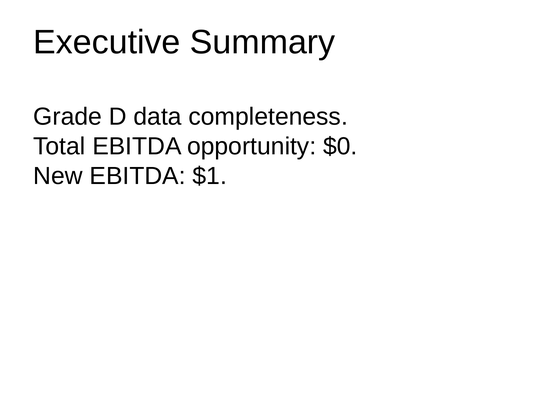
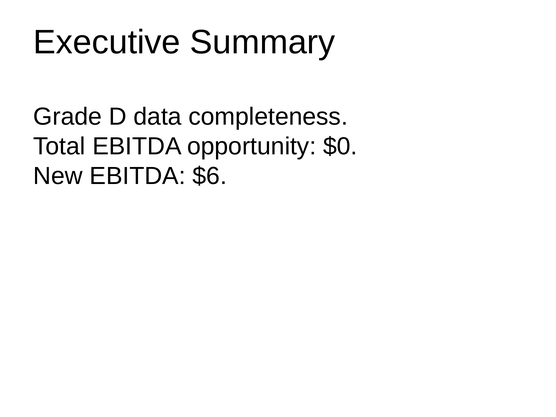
$1: $1 -> $6
